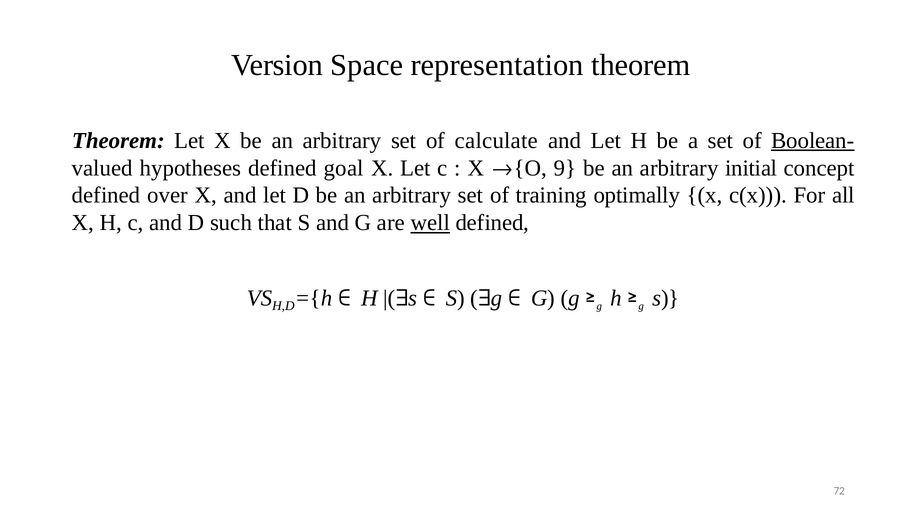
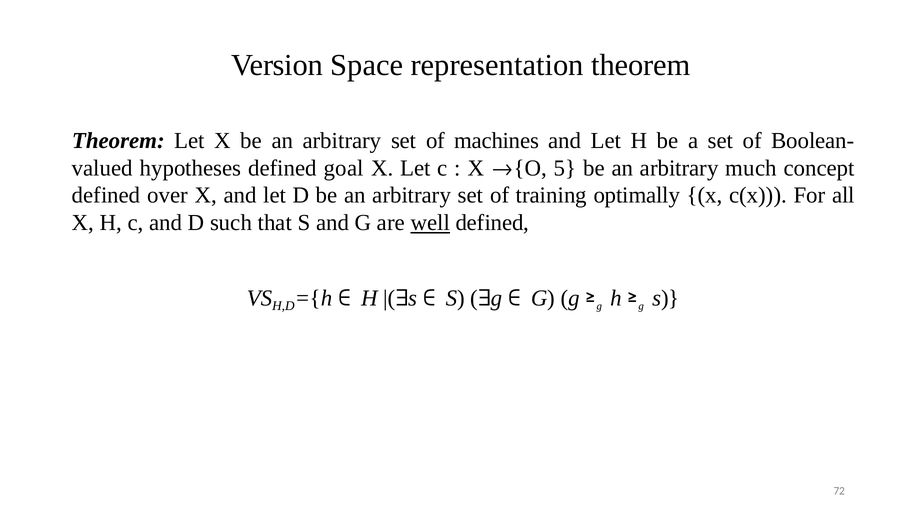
calculate: calculate -> machines
Boolean- underline: present -> none
9: 9 -> 5
initial: initial -> much
